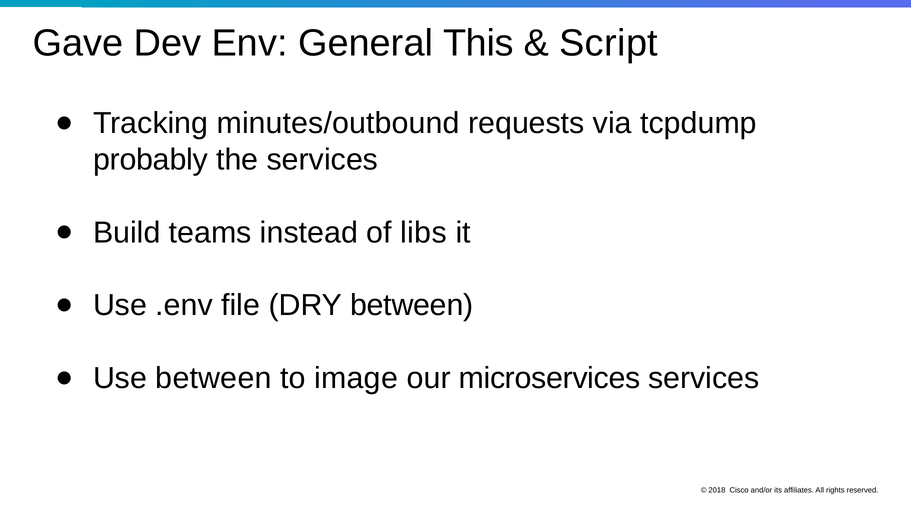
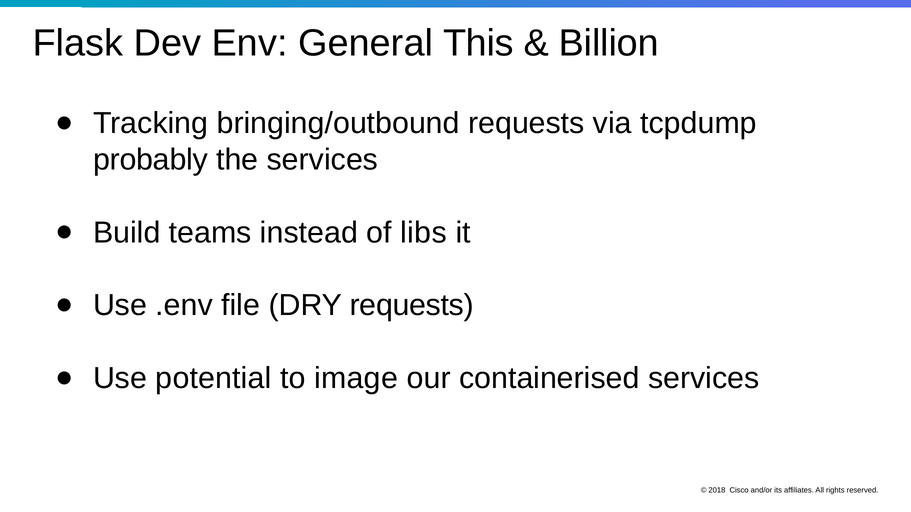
Gave: Gave -> Flask
Script: Script -> Billion
minutes/outbound: minutes/outbound -> bringing/outbound
DRY between: between -> requests
Use between: between -> potential
microservices: microservices -> containerised
